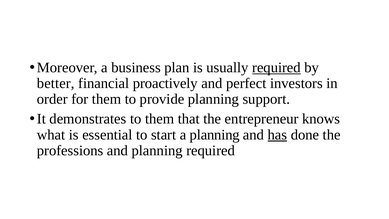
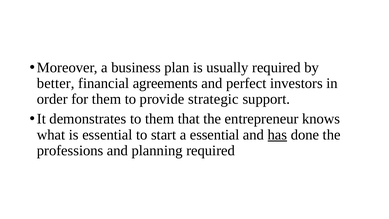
required at (276, 67) underline: present -> none
proactively: proactively -> agreements
provide planning: planning -> strategic
a planning: planning -> essential
